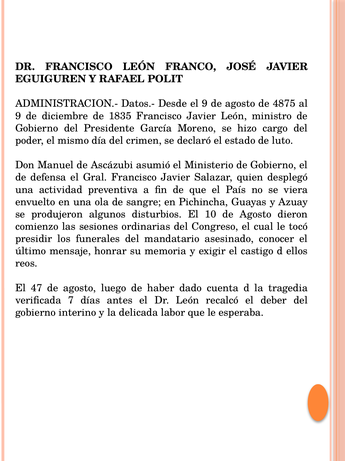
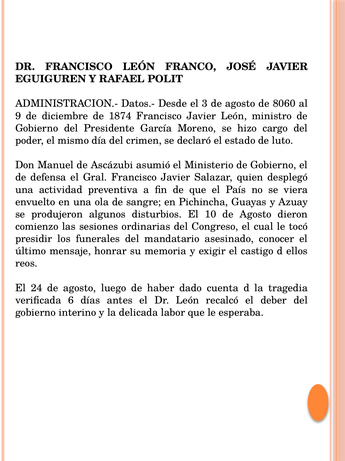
el 9: 9 -> 3
4875: 4875 -> 8060
1835: 1835 -> 1874
47: 47 -> 24
7: 7 -> 6
